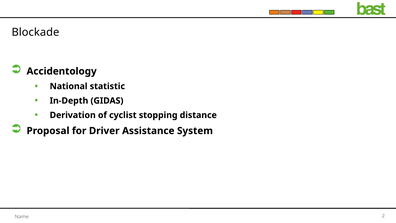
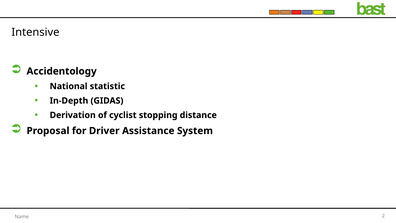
Blockade: Blockade -> Intensive
